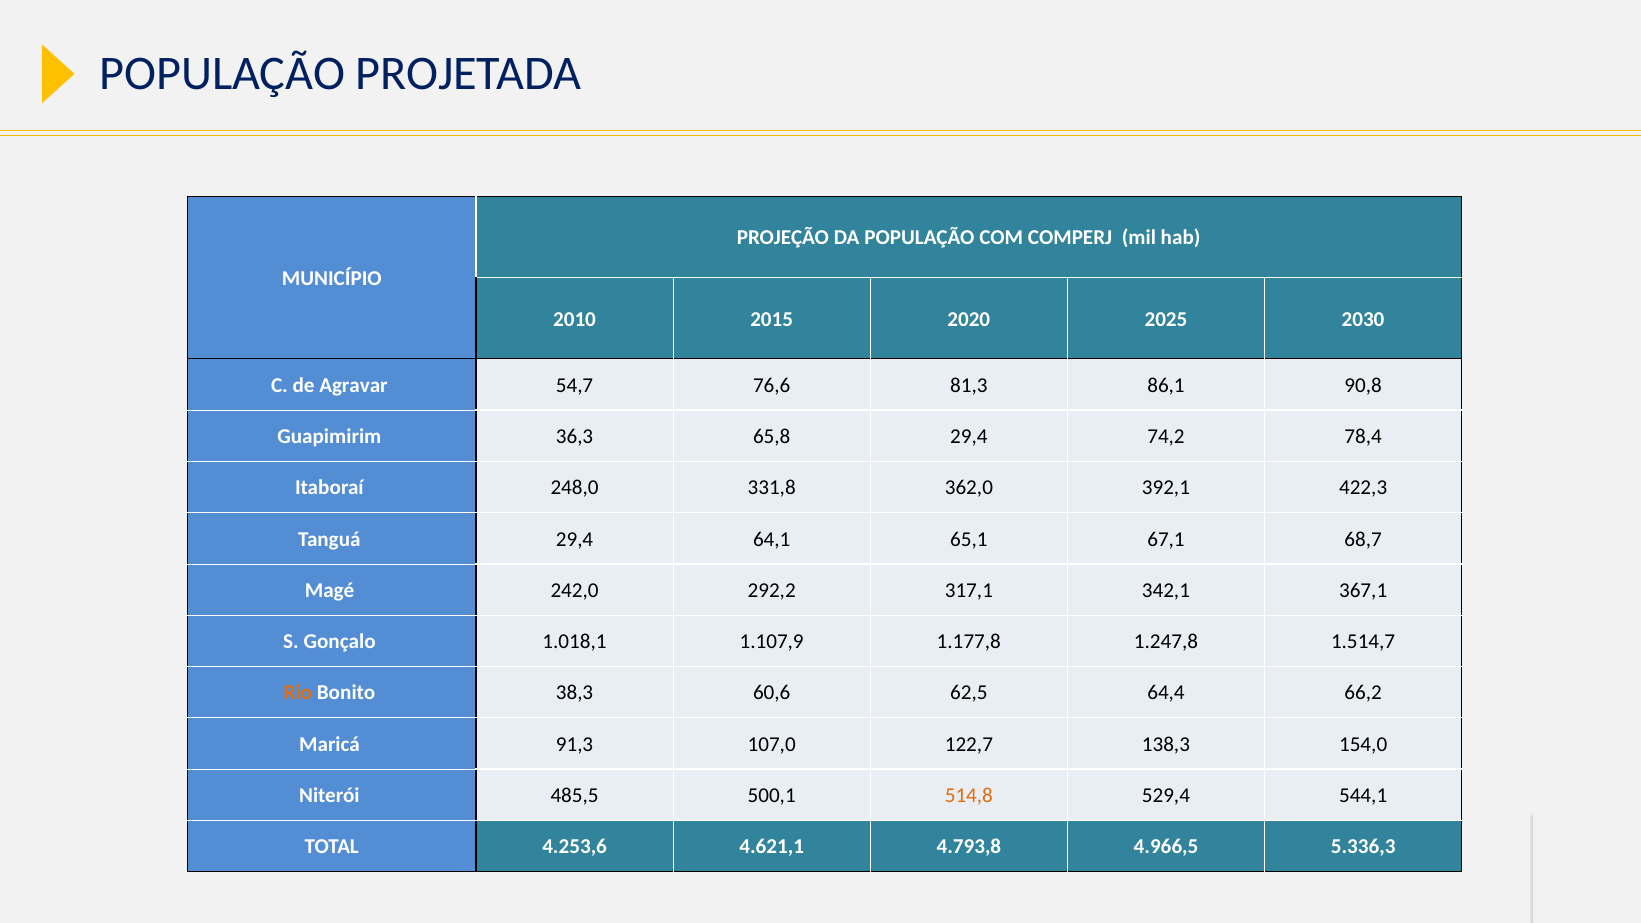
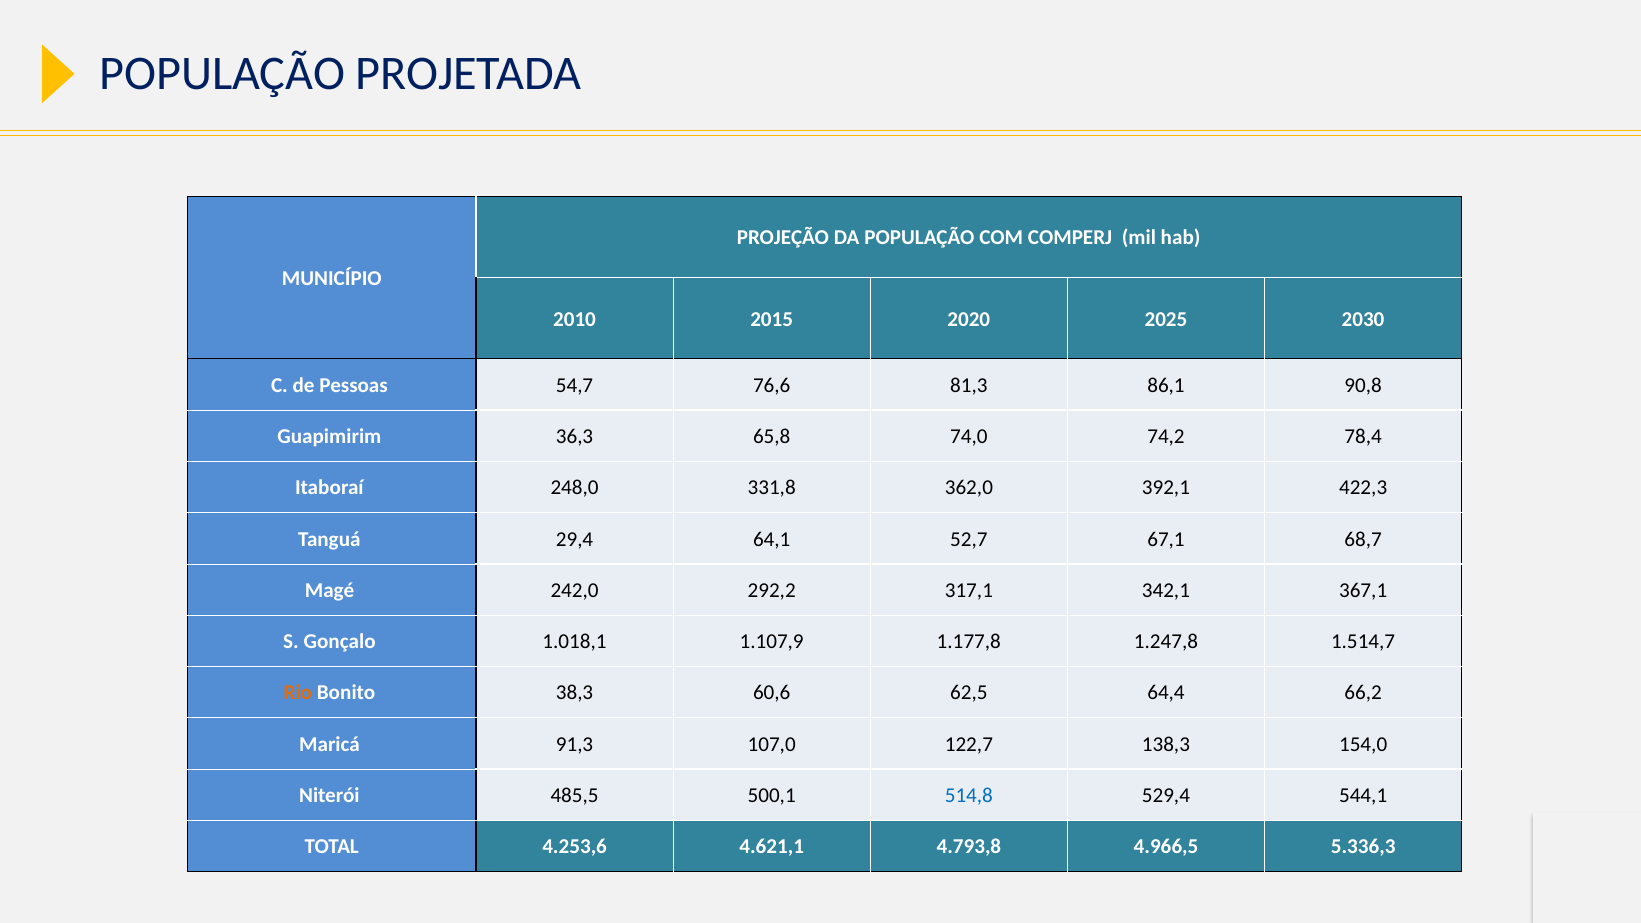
Agravar: Agravar -> Pessoas
65,8 29,4: 29,4 -> 74,0
65,1: 65,1 -> 52,7
514,8 colour: orange -> blue
